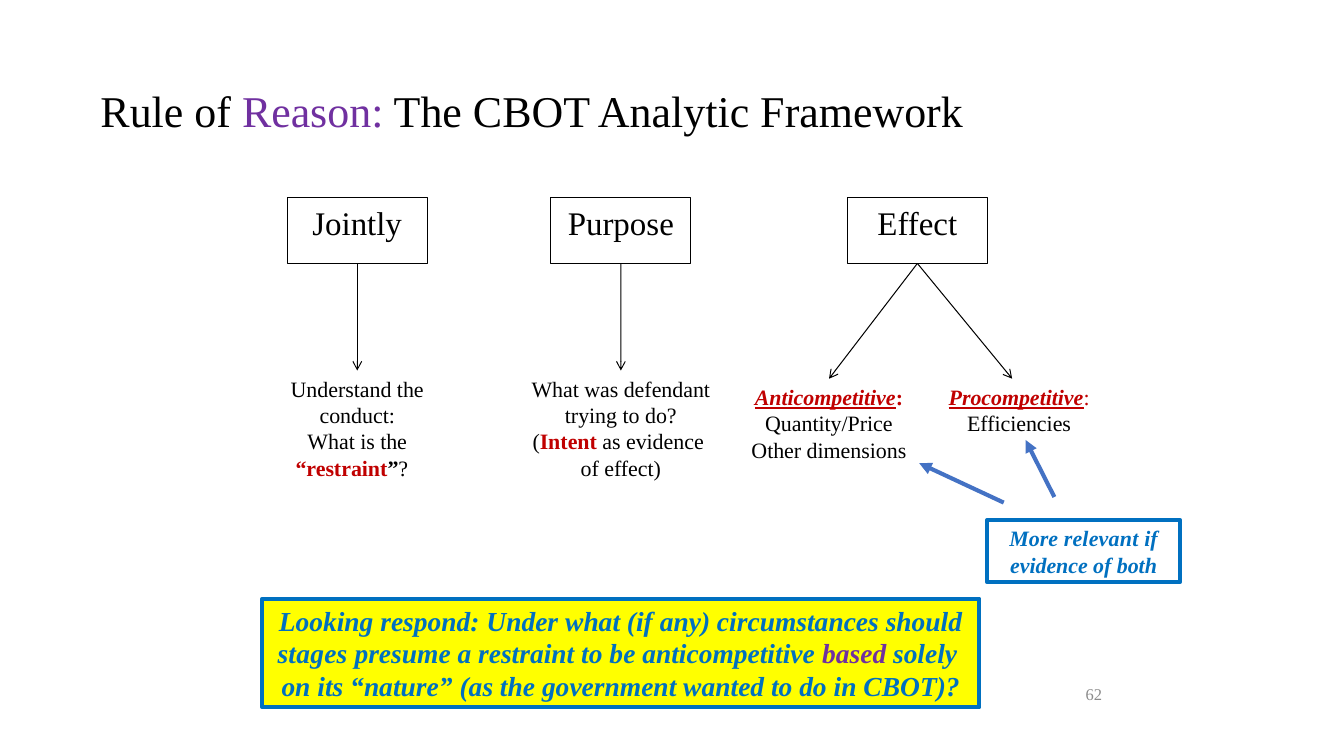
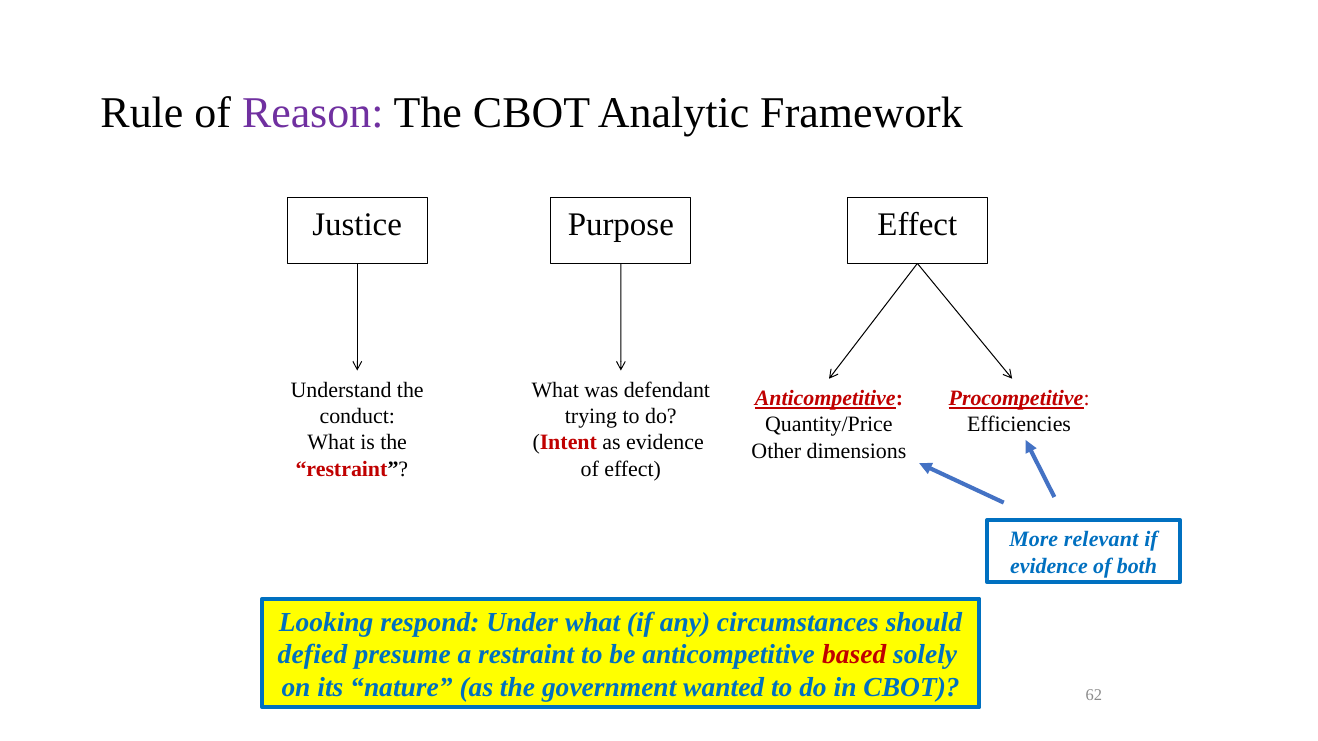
Jointly: Jointly -> Justice
stages: stages -> defied
based colour: purple -> red
